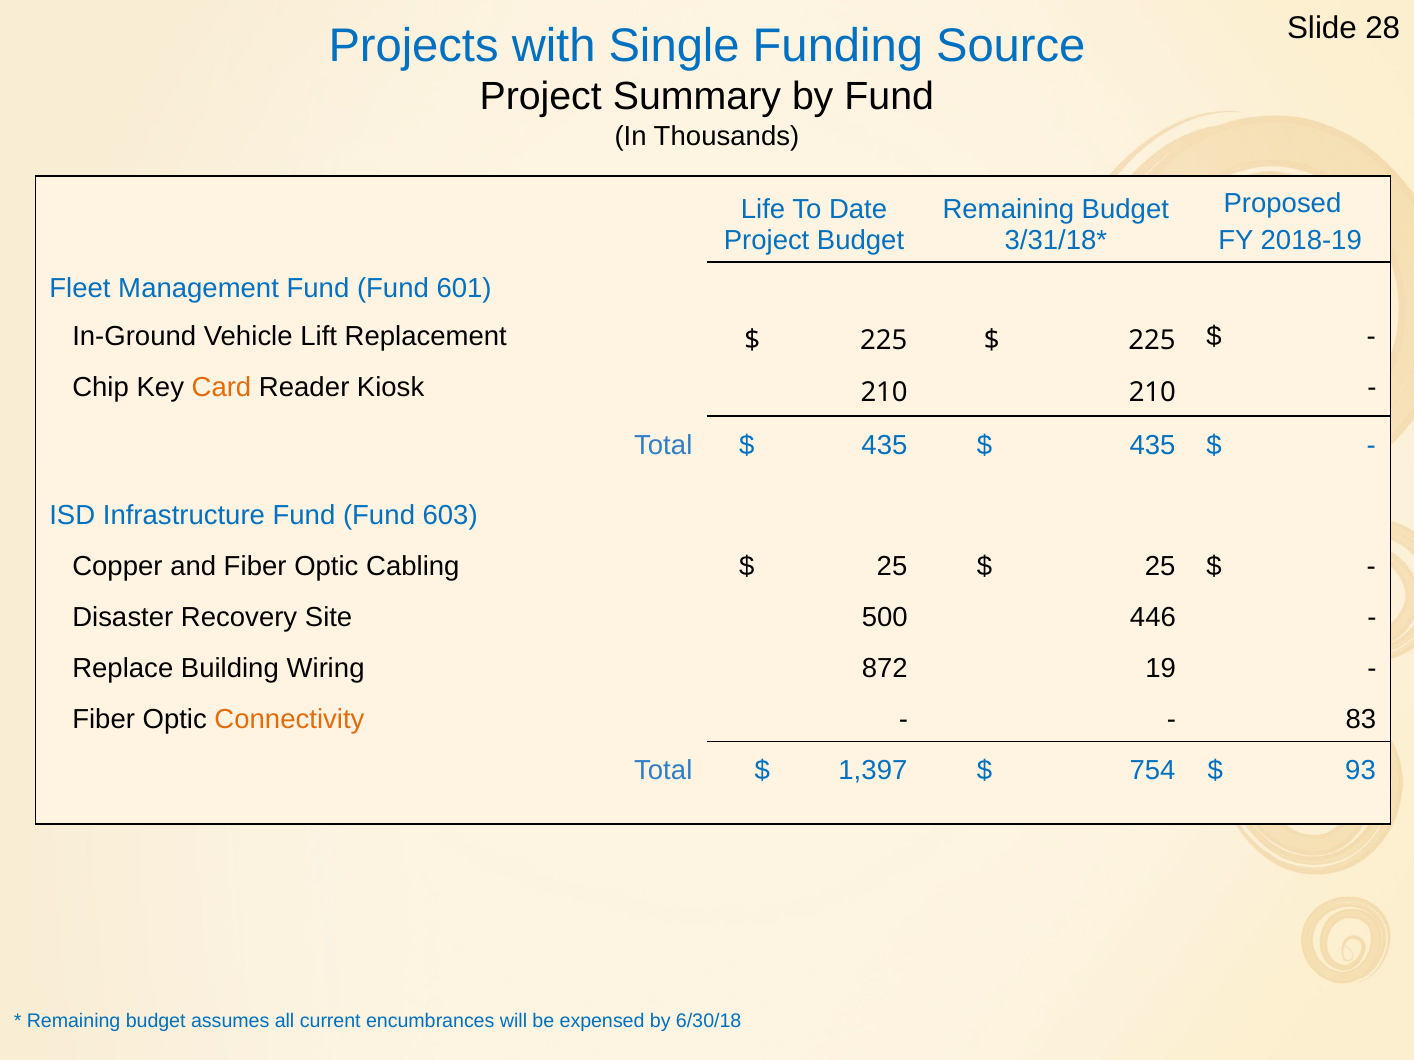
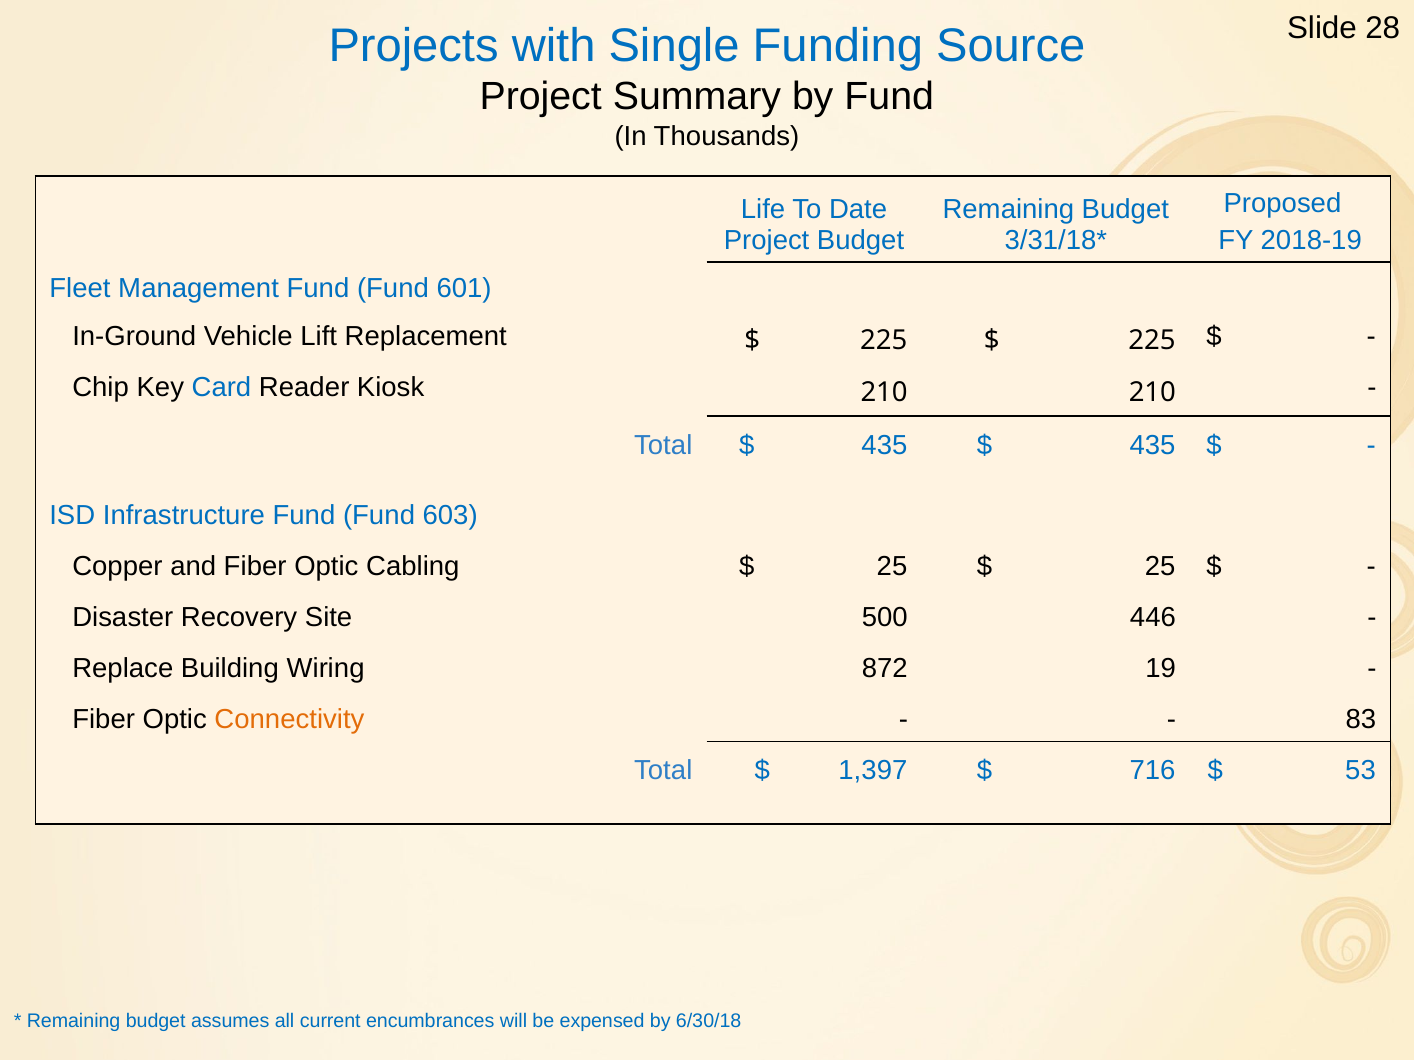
Card colour: orange -> blue
754: 754 -> 716
93: 93 -> 53
